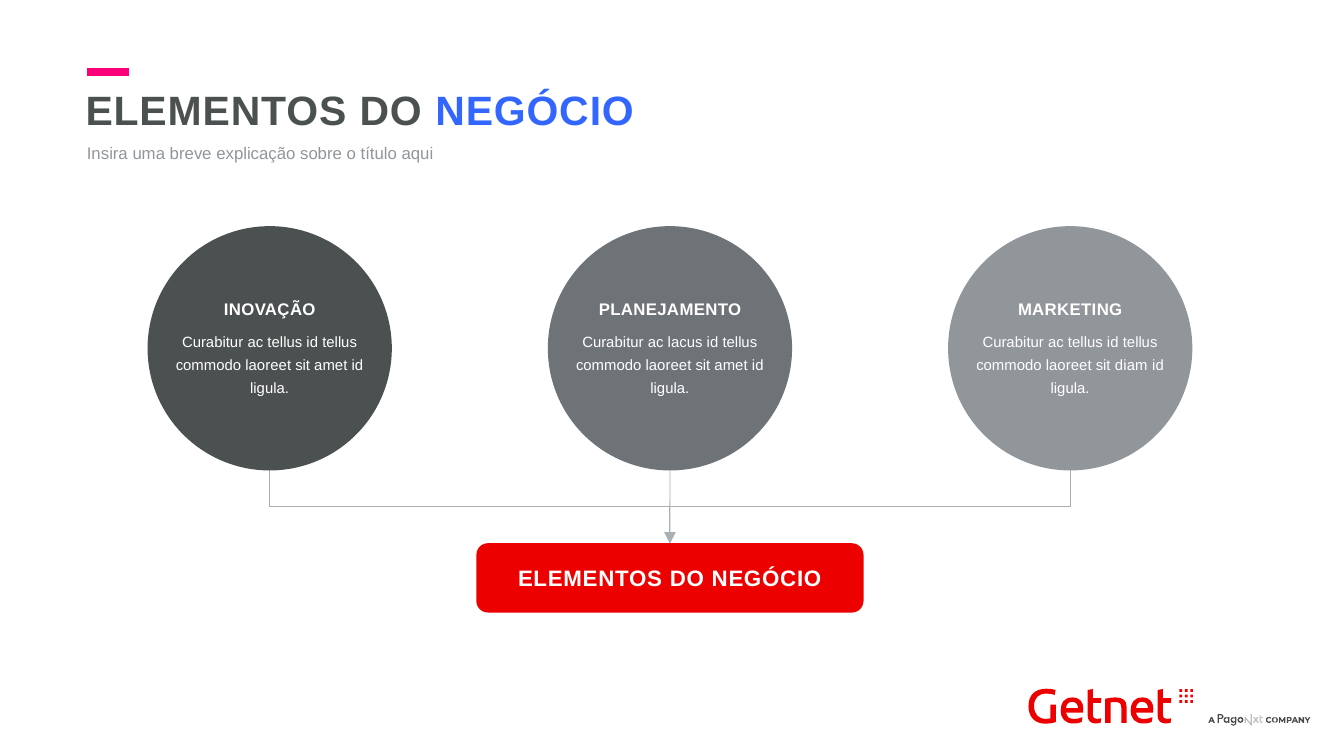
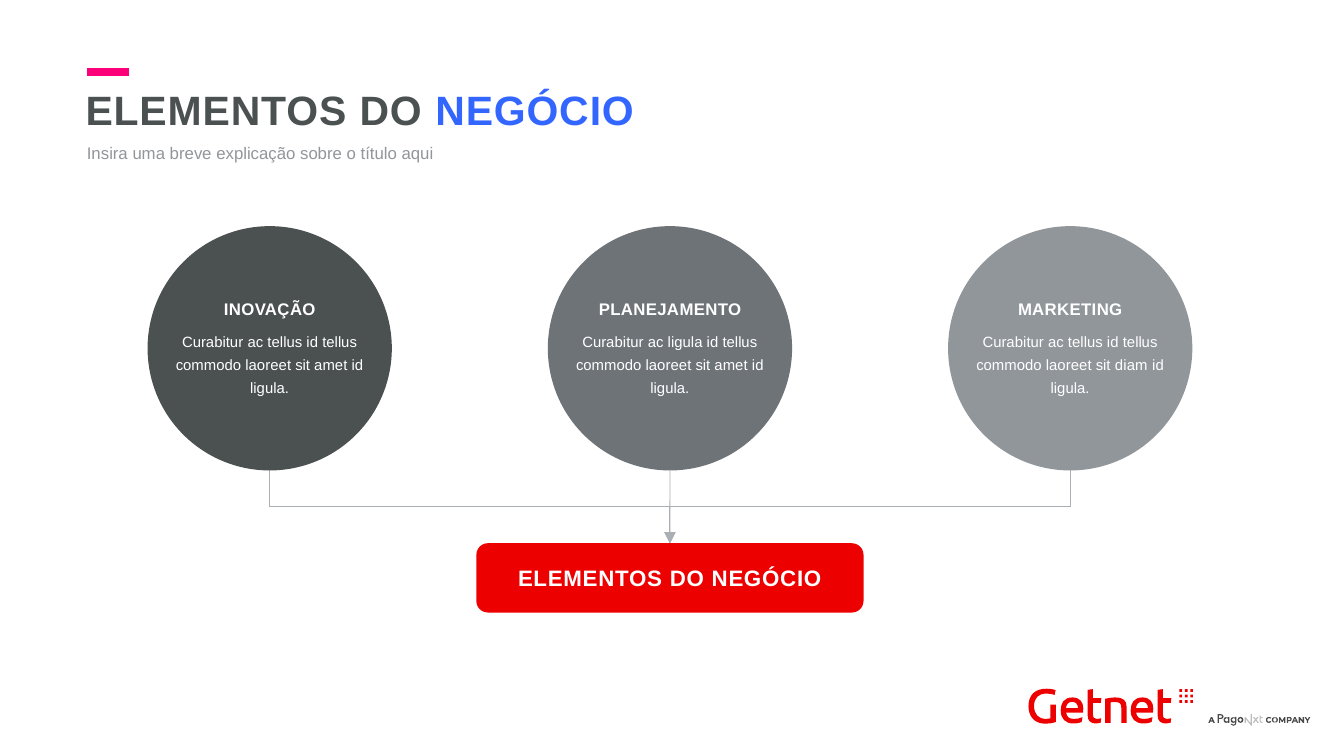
ac lacus: lacus -> ligula
